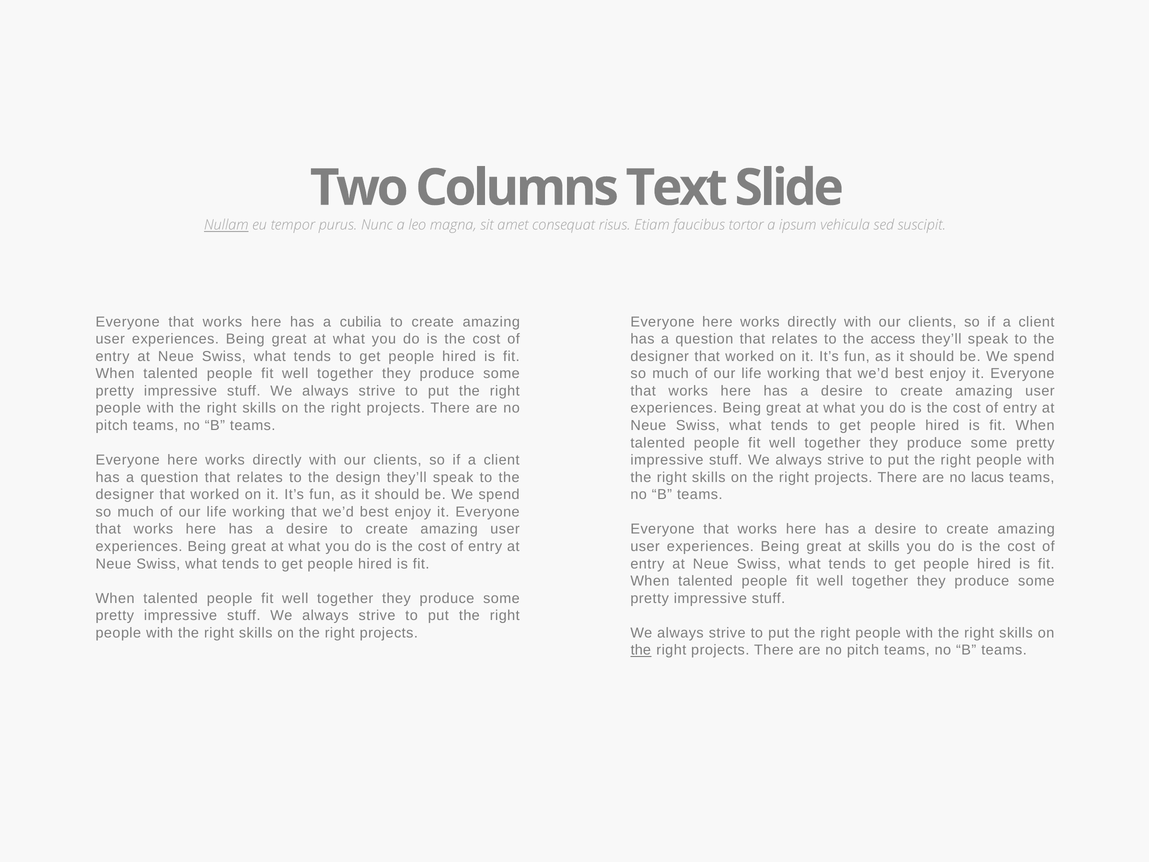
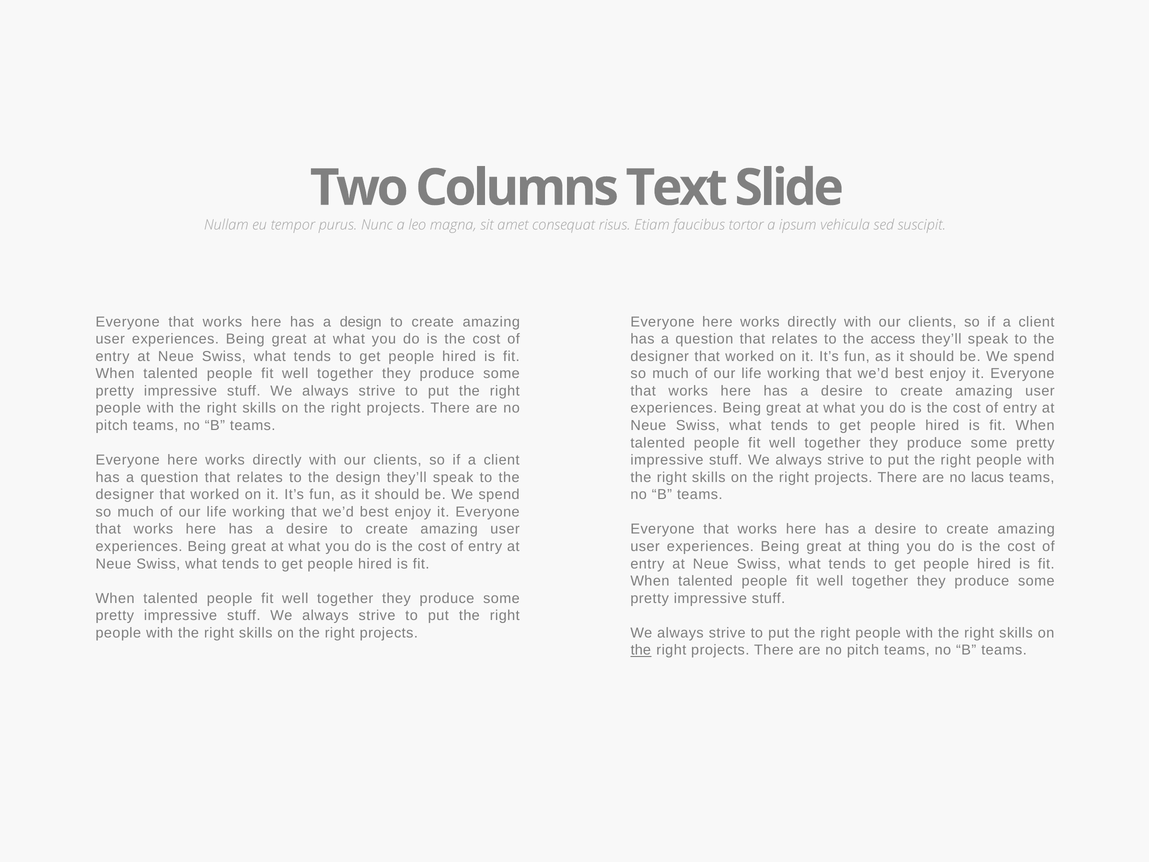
Nullam underline: present -> none
a cubilia: cubilia -> design
at skills: skills -> thing
